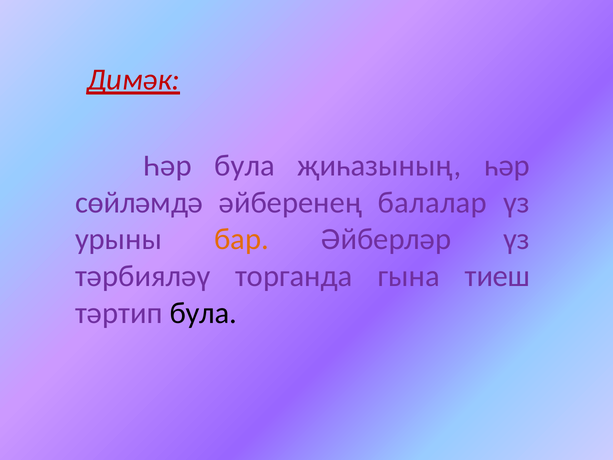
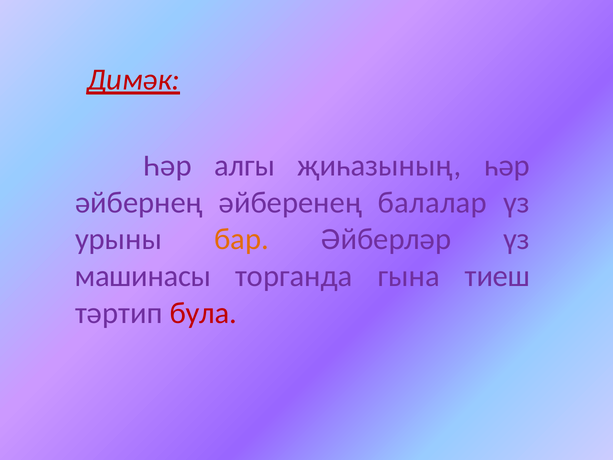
Һәр була: була -> алгы
сөйләмдә: сөйләмдә -> әйбернең
тәрбияләү: тәрбияләү -> машинасы
була at (203, 313) colour: black -> red
